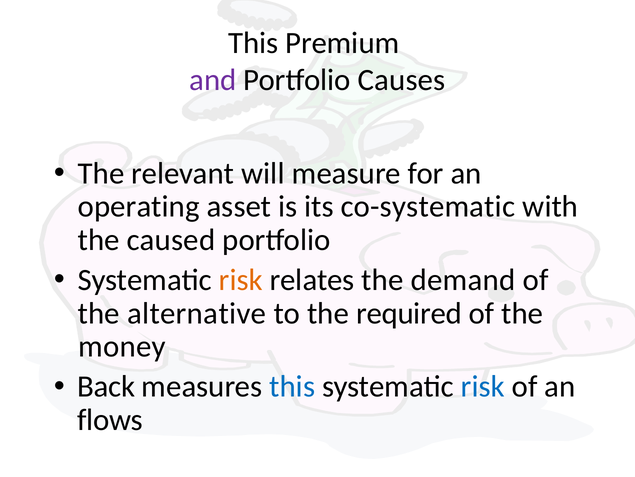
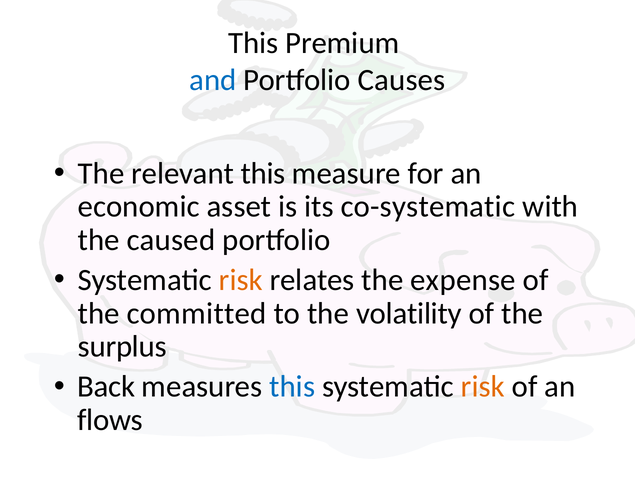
and colour: purple -> blue
relevant will: will -> this
operating: operating -> economic
demand: demand -> expense
alternative: alternative -> committed
required: required -> volatility
money: money -> surplus
risk at (483, 386) colour: blue -> orange
